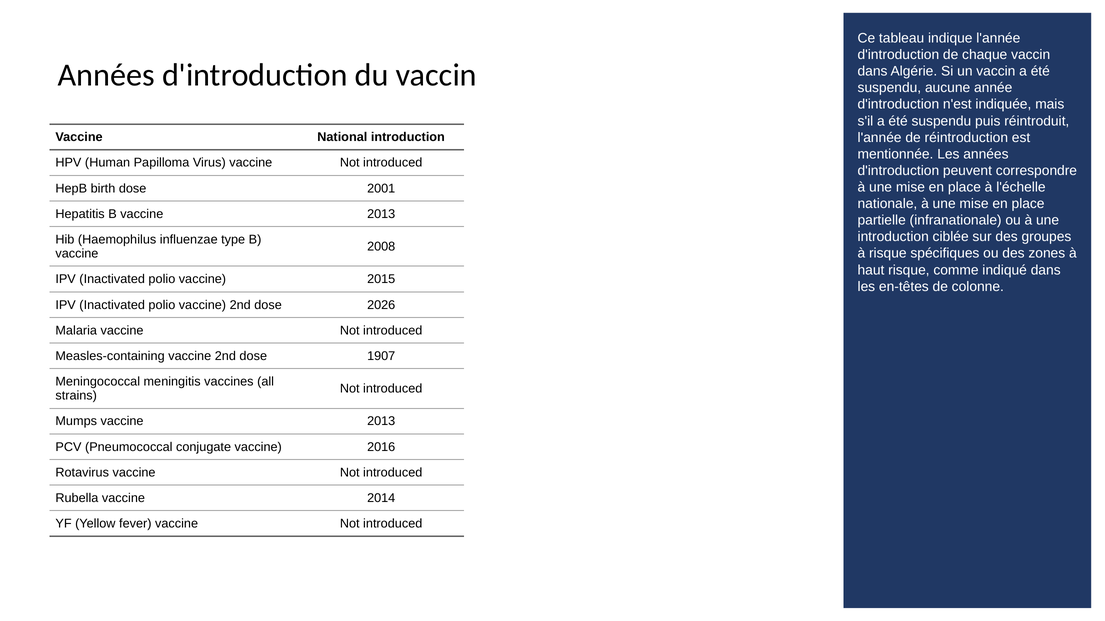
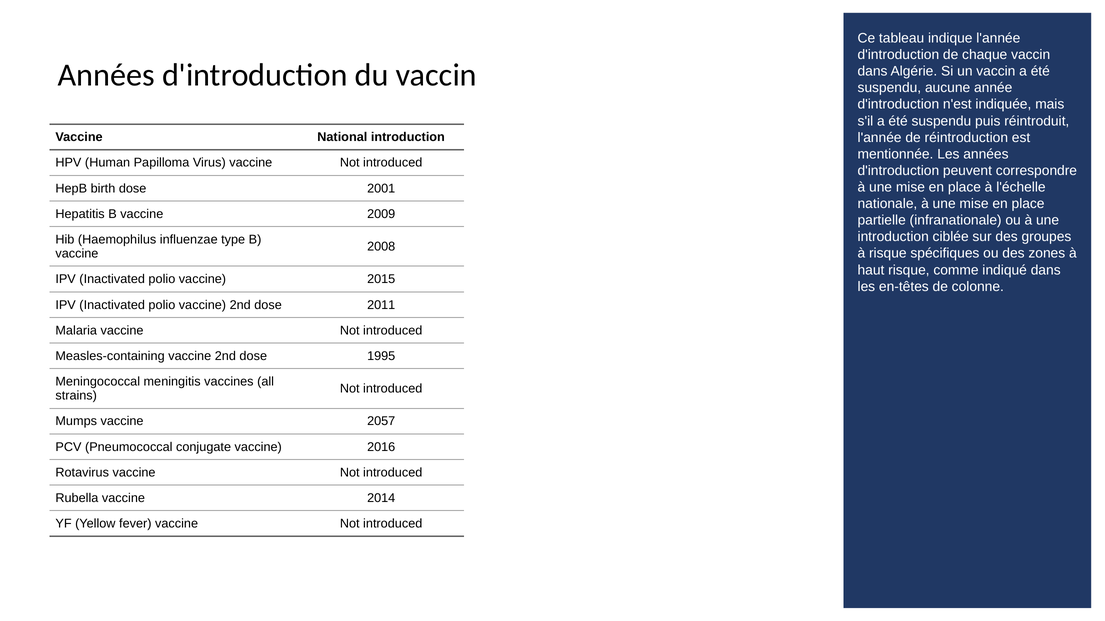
B vaccine 2013: 2013 -> 2009
2026: 2026 -> 2011
1907: 1907 -> 1995
Mumps vaccine 2013: 2013 -> 2057
